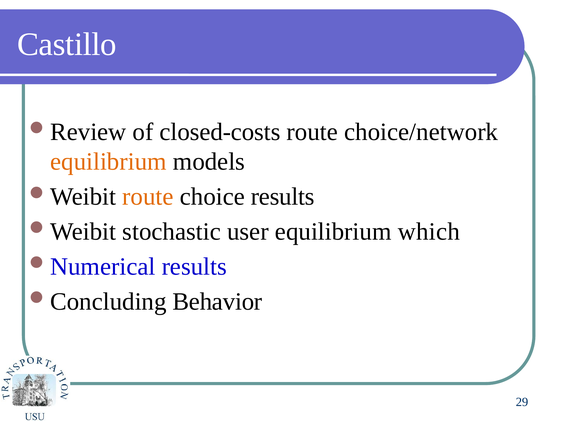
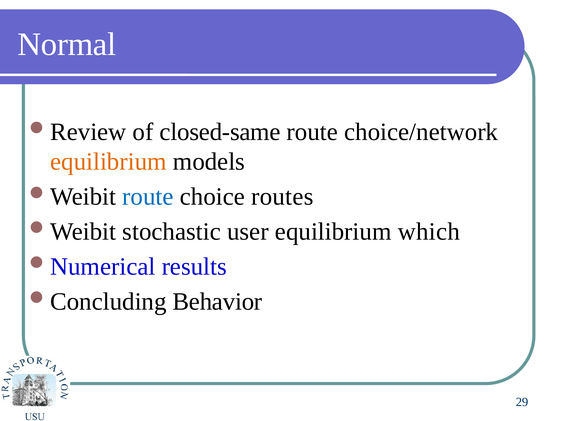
Castillo: Castillo -> Normal
closed-costs: closed-costs -> closed-same
route at (148, 197) colour: orange -> blue
choice results: results -> routes
